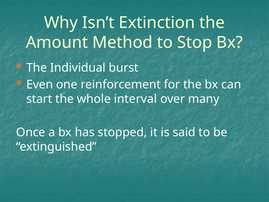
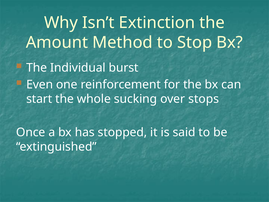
interval: interval -> sucking
many: many -> stops
